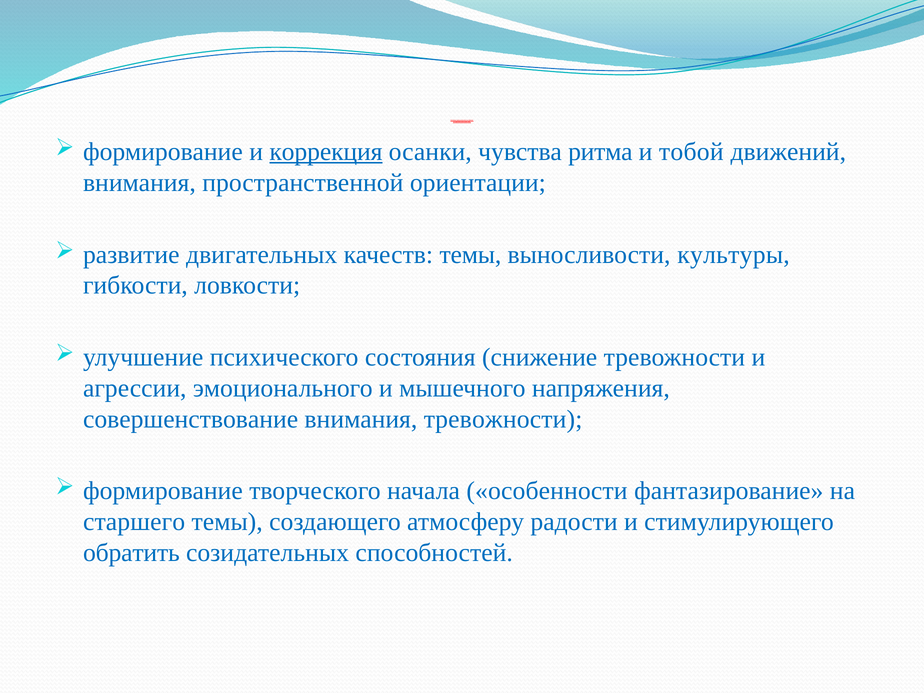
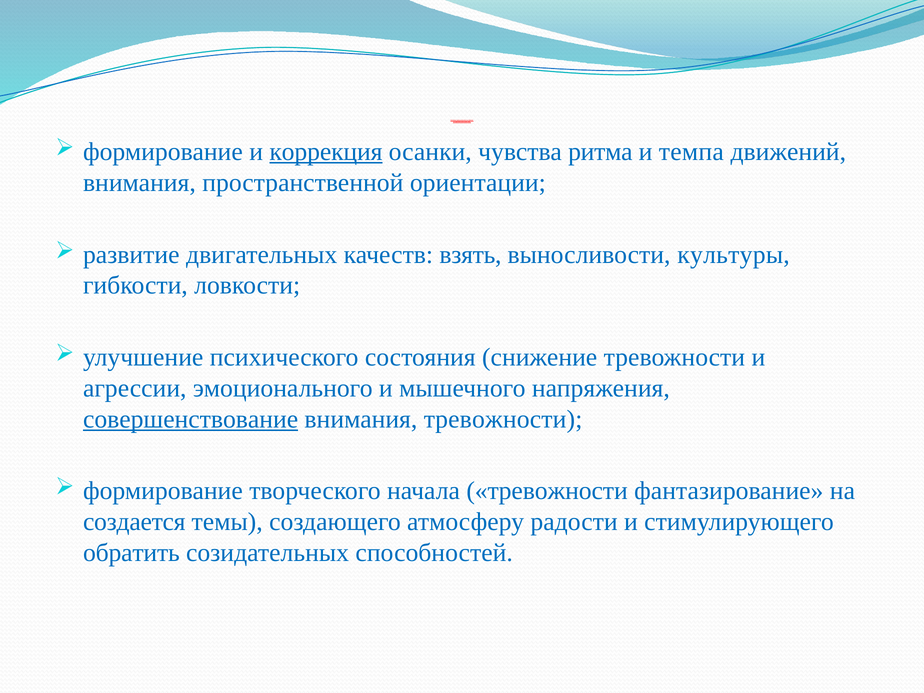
тобой: тобой -> темпа
качеств темы: темы -> взять
совершенствование underline: none -> present
начала особенности: особенности -> тревожности
старшего: старшего -> создается
